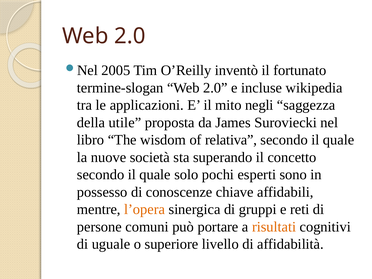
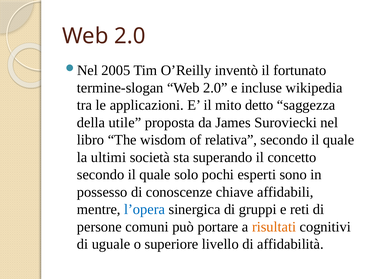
negli: negli -> detto
nuove: nuove -> ultimi
l’opera colour: orange -> blue
